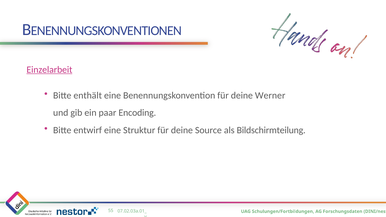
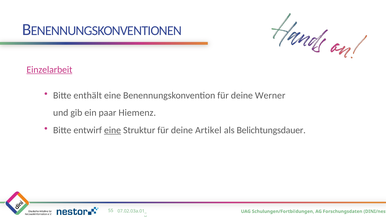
Encoding: Encoding -> Hiemenz
eine at (113, 130) underline: none -> present
Source: Source -> Artikel
Bildschirmteilung: Bildschirmteilung -> Belichtungsdauer
